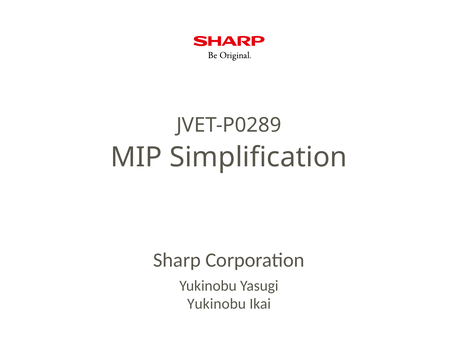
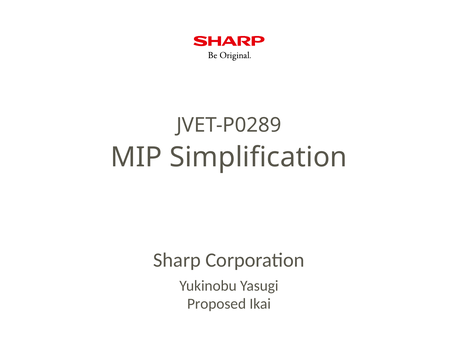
Yukinobu at (217, 304): Yukinobu -> Proposed
